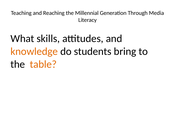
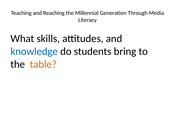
knowledge colour: orange -> blue
